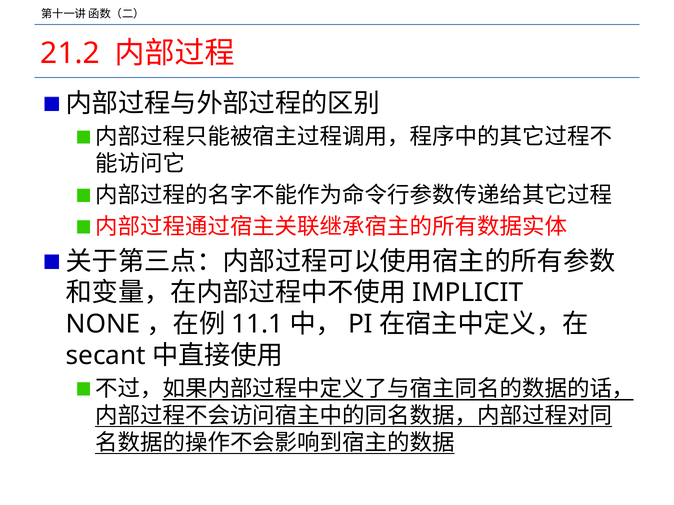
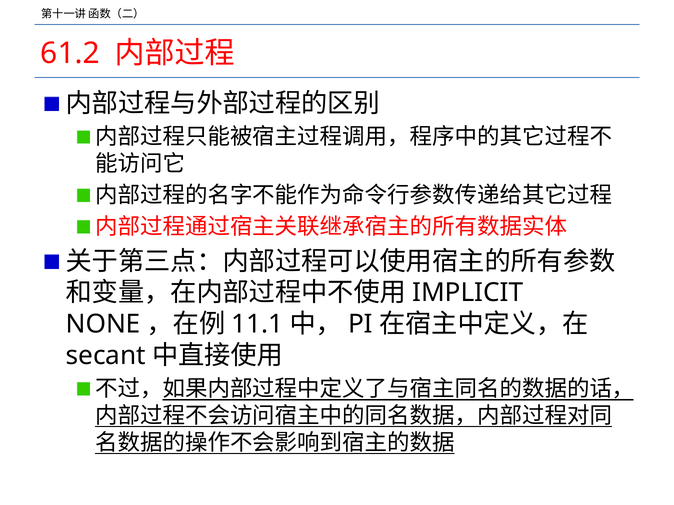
21.2: 21.2 -> 61.2
